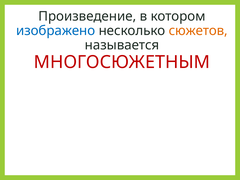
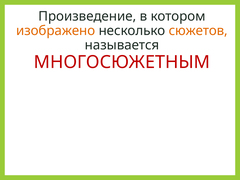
изображено colour: blue -> orange
